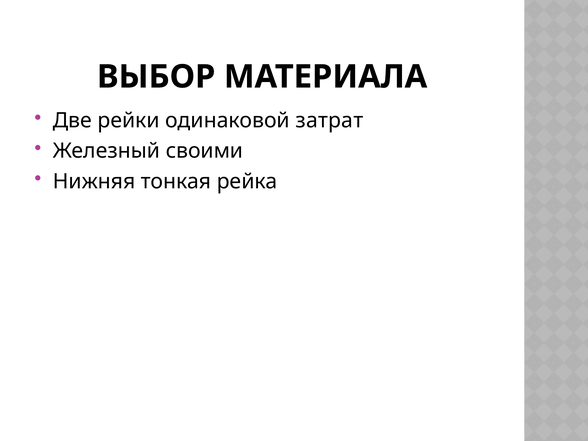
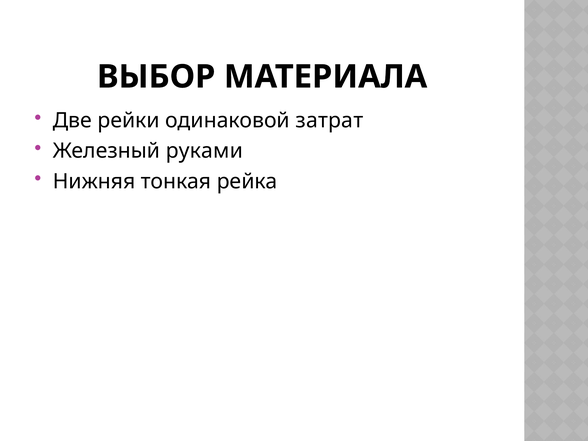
своими: своими -> руками
